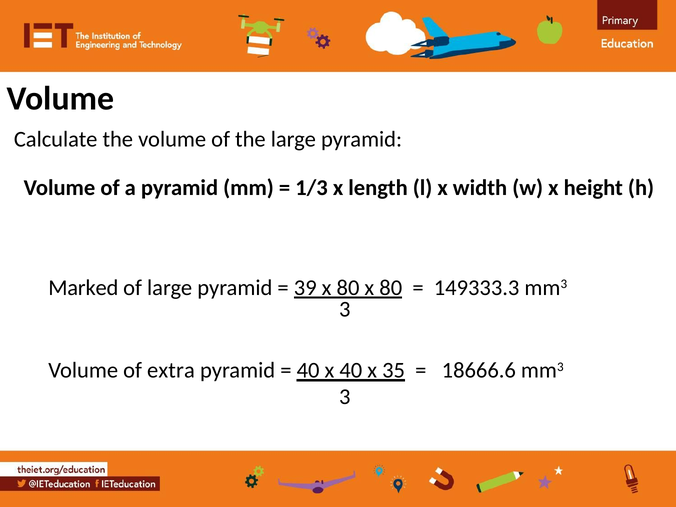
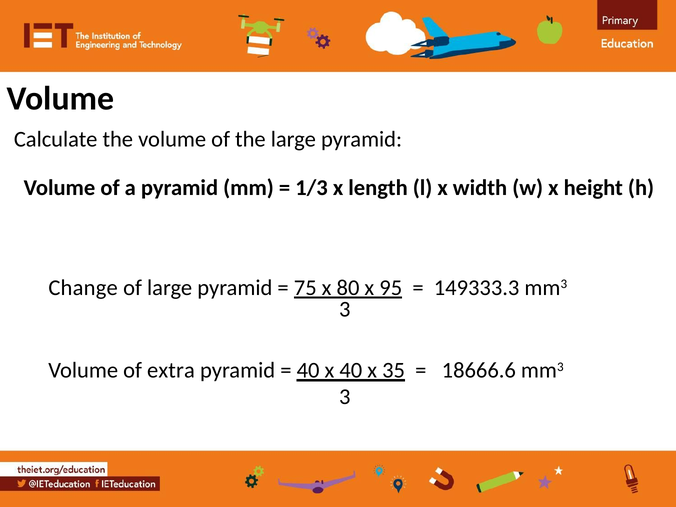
Marked: Marked -> Change
39: 39 -> 75
80 x 80: 80 -> 95
